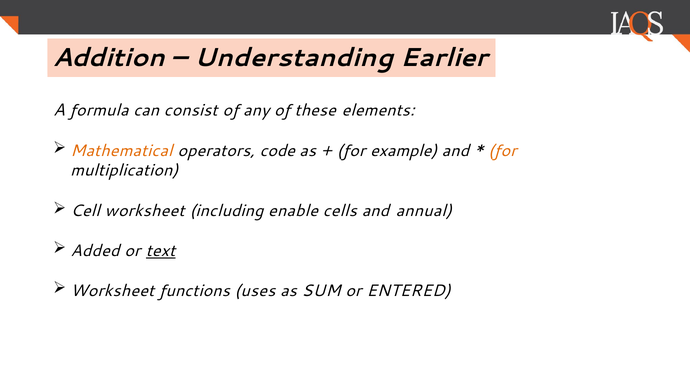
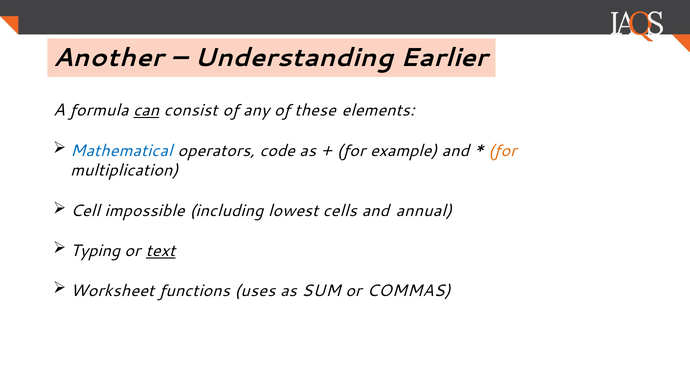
Addition: Addition -> Another
can underline: none -> present
Mathematical colour: orange -> blue
Cell worksheet: worksheet -> impossible
enable: enable -> lowest
Added: Added -> Typing
ENTERED: ENTERED -> COMMAS
